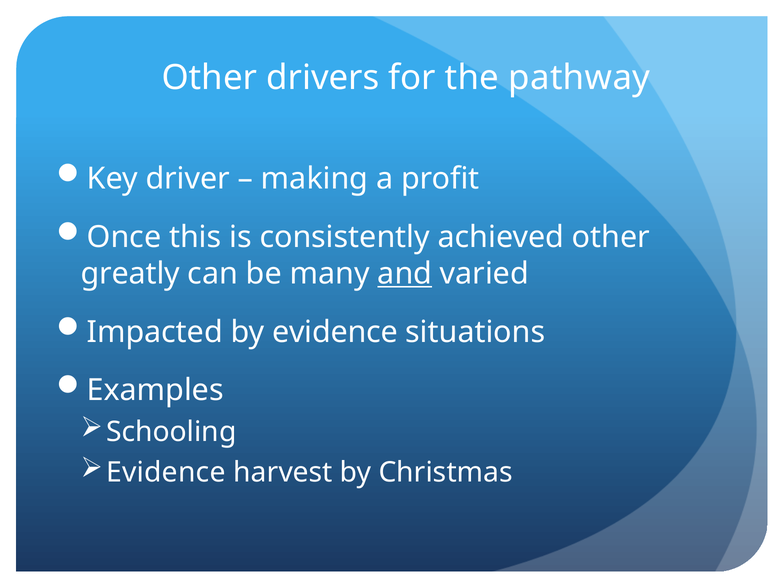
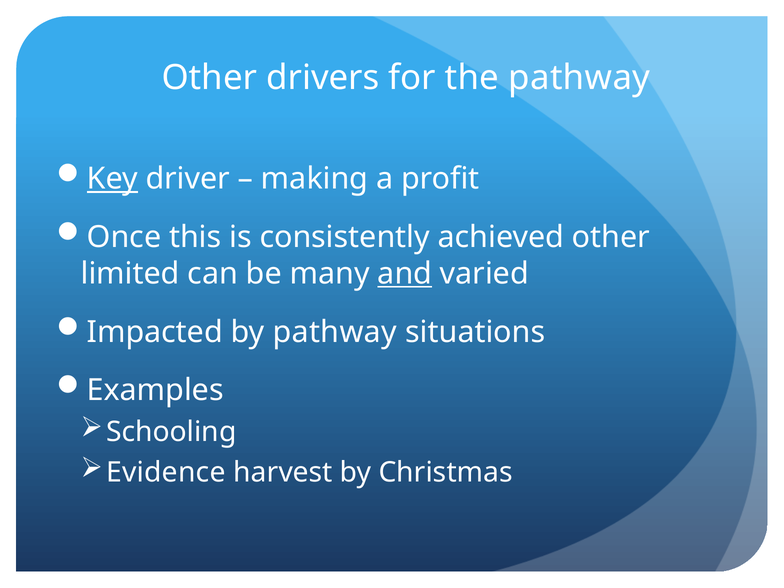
Key underline: none -> present
greatly: greatly -> limited
by evidence: evidence -> pathway
